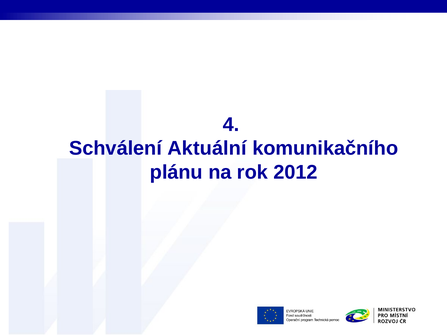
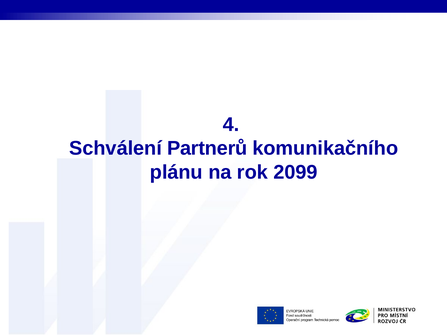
Aktuální: Aktuální -> Partnerů
2012: 2012 -> 2099
